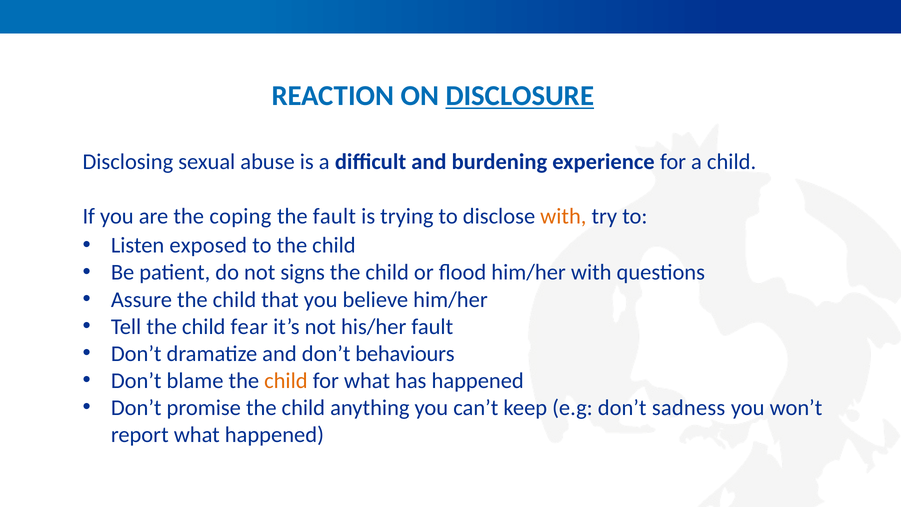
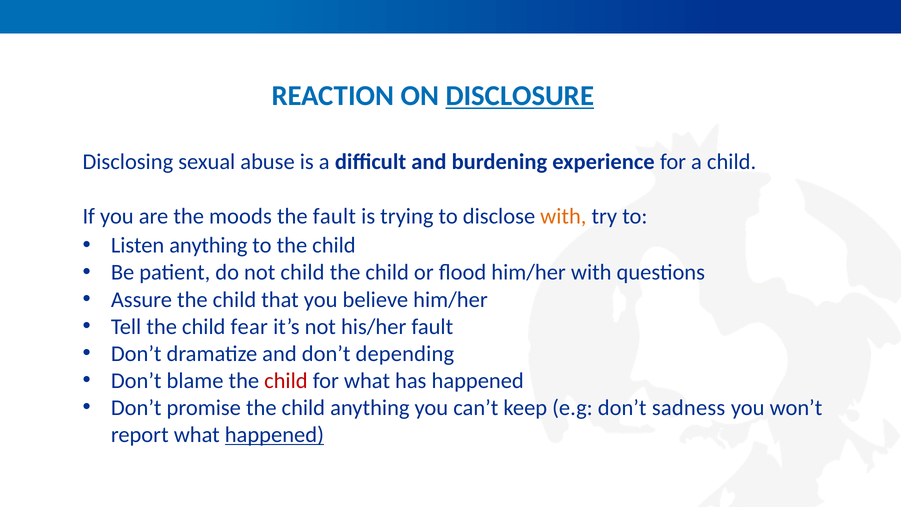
coping: coping -> moods
Listen exposed: exposed -> anything
not signs: signs -> child
behaviours: behaviours -> depending
child at (286, 381) colour: orange -> red
happened at (274, 435) underline: none -> present
